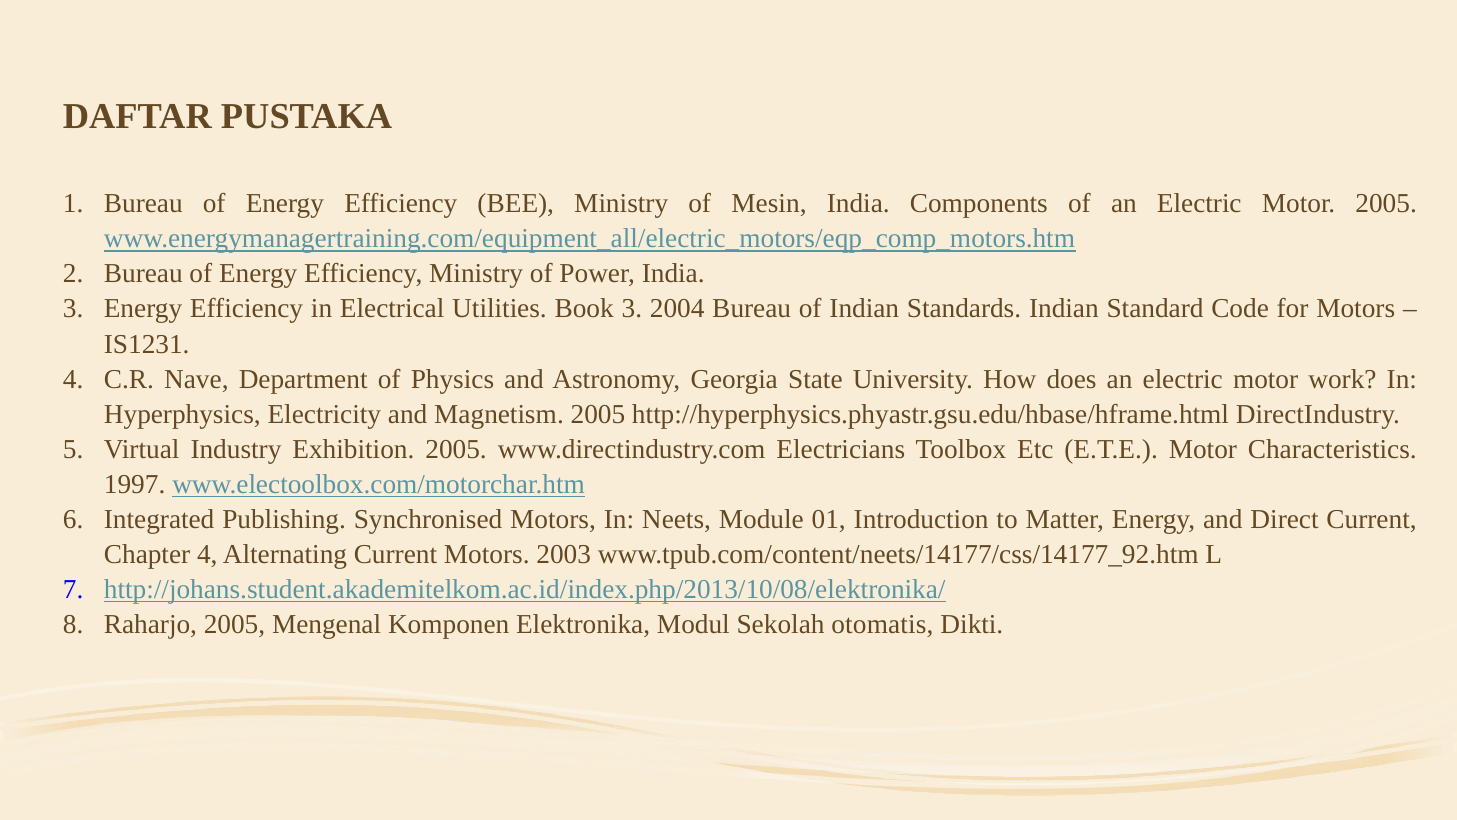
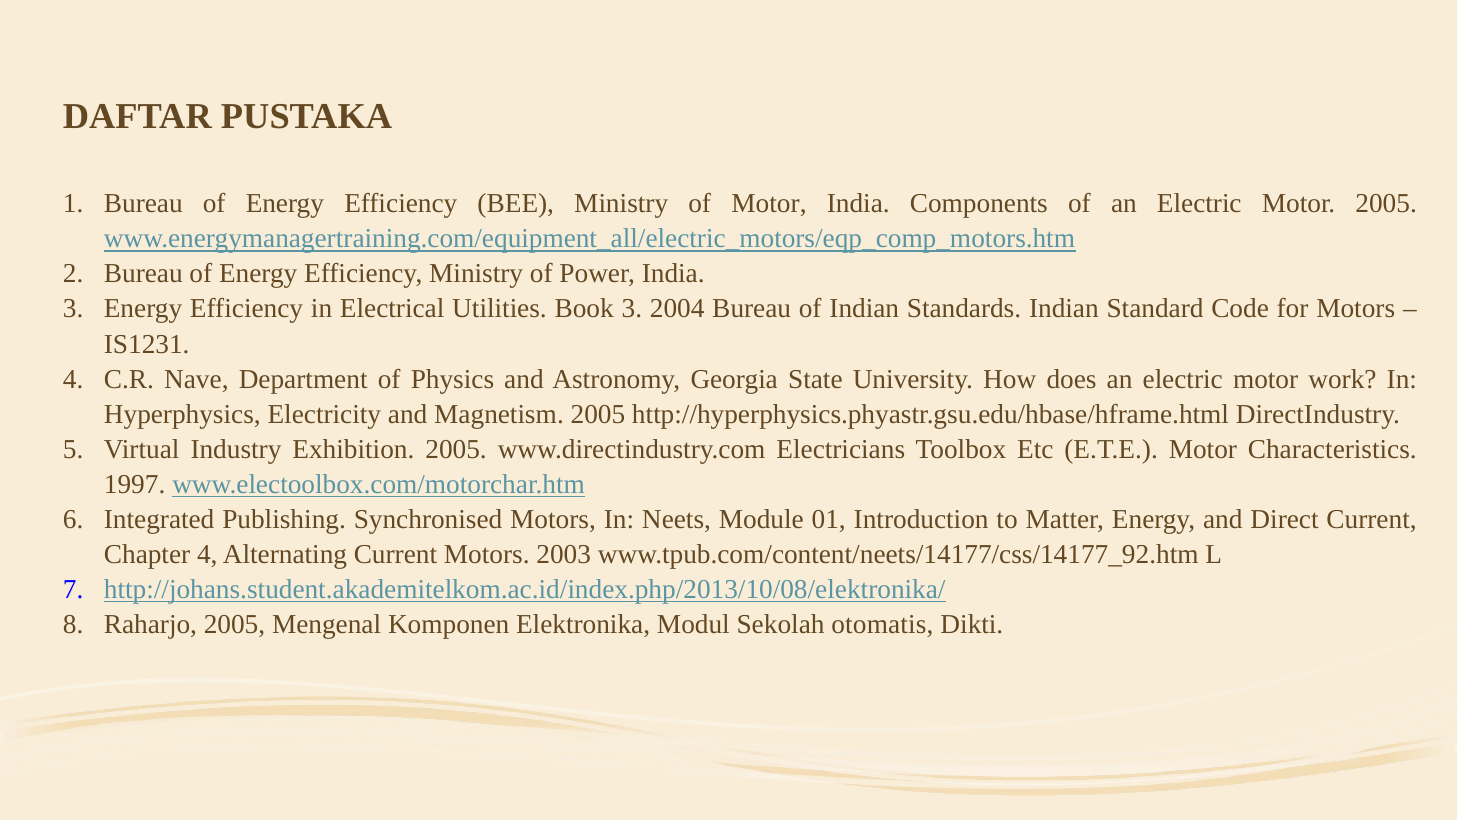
of Mesin: Mesin -> Motor
